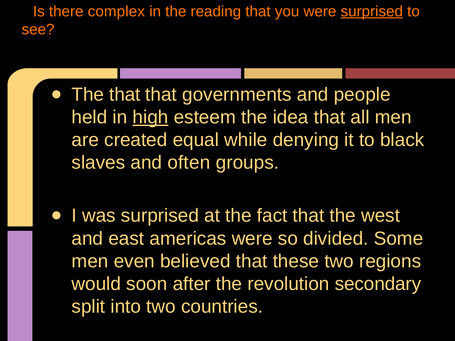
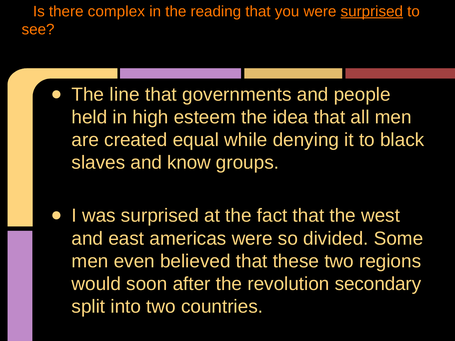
The that: that -> line
high underline: present -> none
often: often -> know
